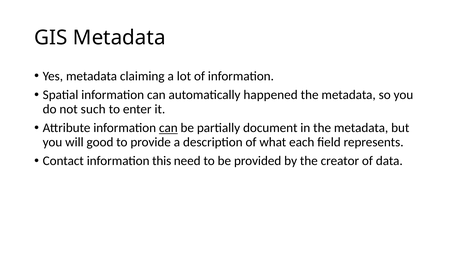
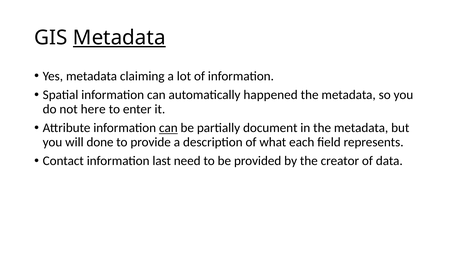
Metadata at (119, 38) underline: none -> present
such: such -> here
good: good -> done
this: this -> last
